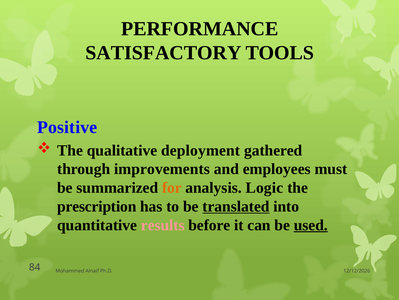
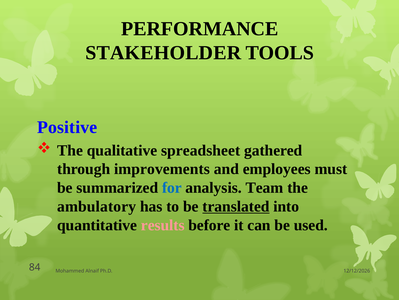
SATISFACTORY: SATISFACTORY -> STAKEHOLDER
deployment: deployment -> spreadsheet
for colour: orange -> blue
Logic: Logic -> Team
prescription: prescription -> ambulatory
used underline: present -> none
